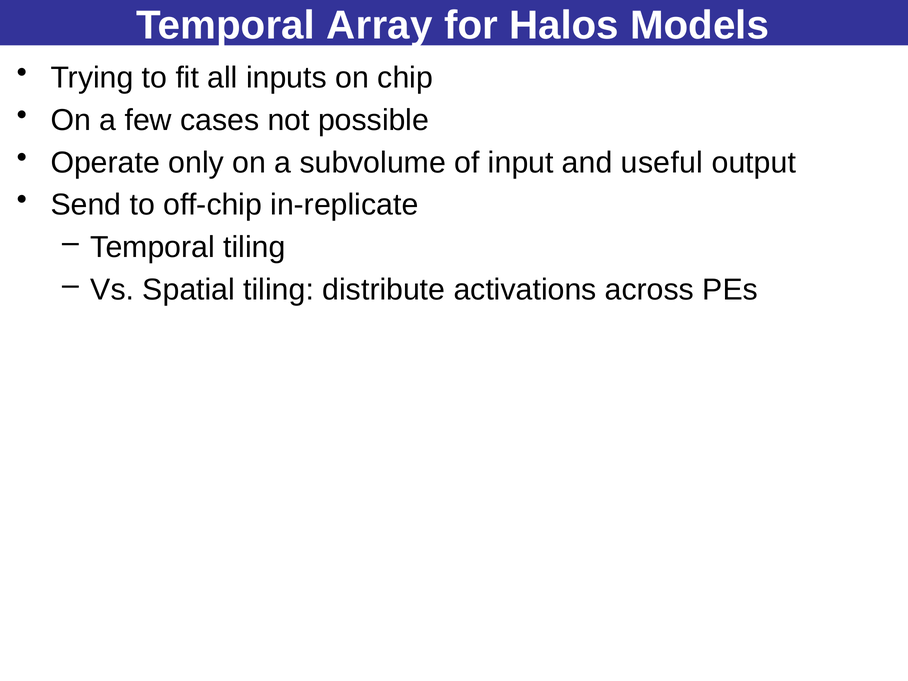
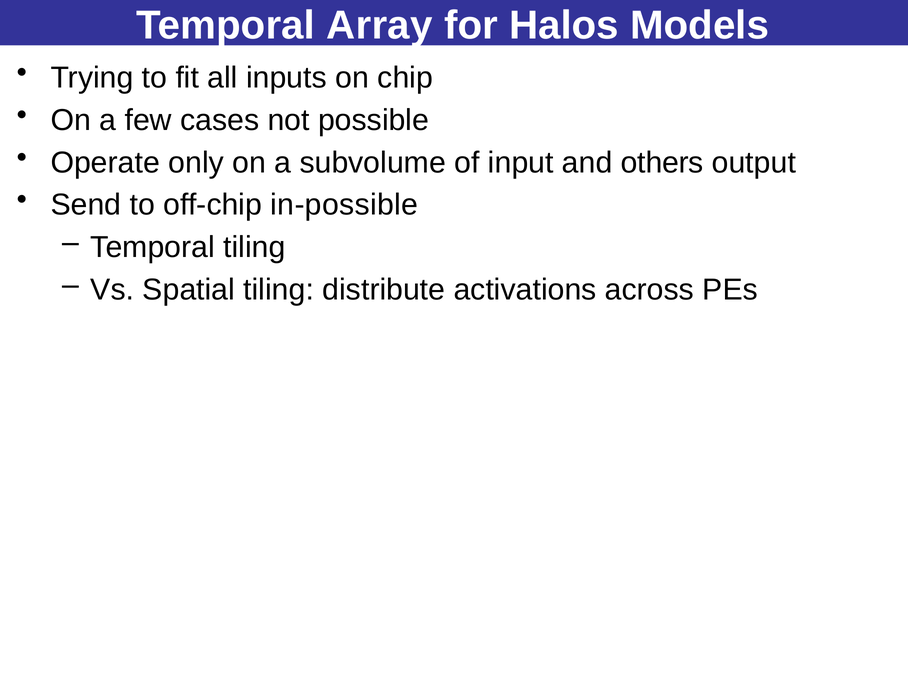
useful: useful -> others
in-replicate: in-replicate -> in-possible
